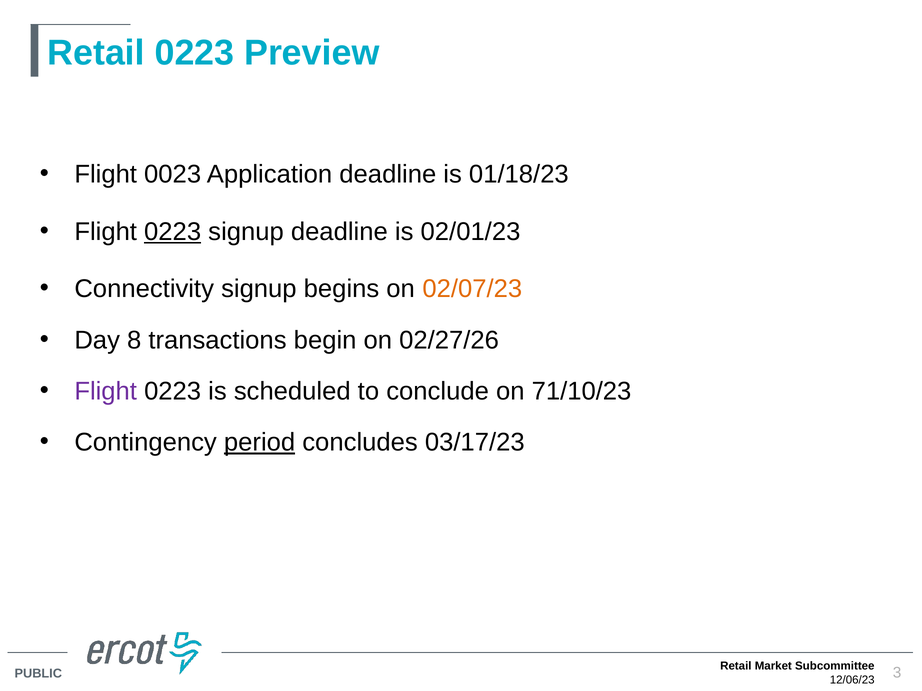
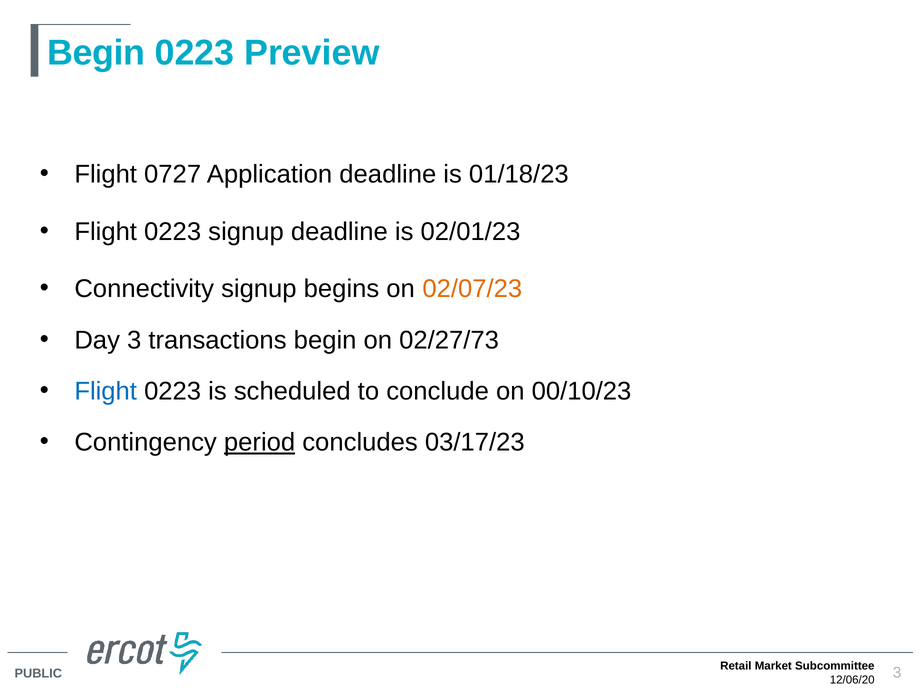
Retail at (96, 53): Retail -> Begin
0023: 0023 -> 0727
0223 at (173, 232) underline: present -> none
Day 8: 8 -> 3
02/27/26: 02/27/26 -> 02/27/73
Flight at (106, 392) colour: purple -> blue
71/10/23: 71/10/23 -> 00/10/23
12/06/23: 12/06/23 -> 12/06/20
